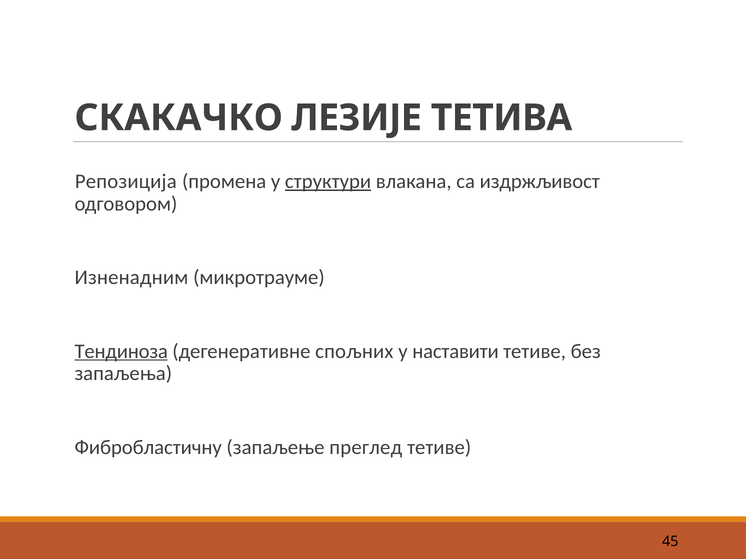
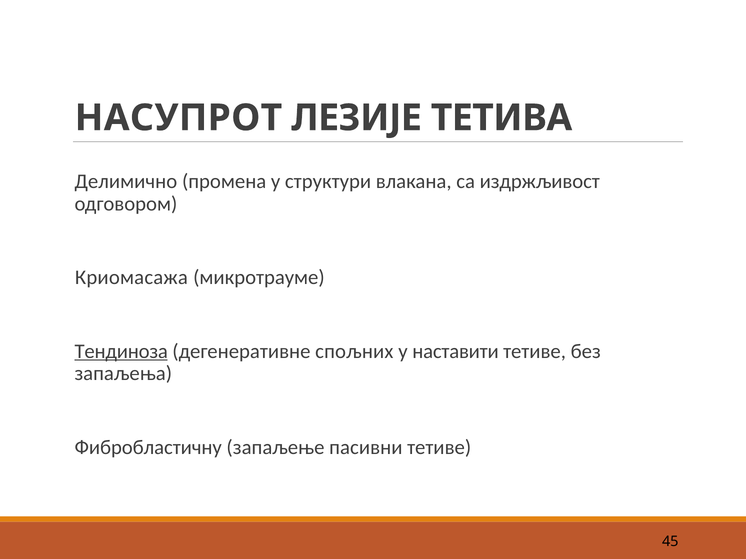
СКАКАЧКО: СКАКАЧКО -> НАСУПРОТ
Репозиција: Репозиција -> Делимично
структури underline: present -> none
Изненадним: Изненадним -> Криомасажа
преглед: преглед -> пасивни
